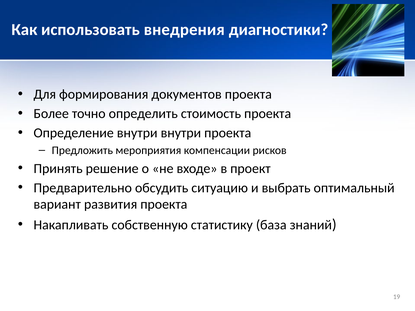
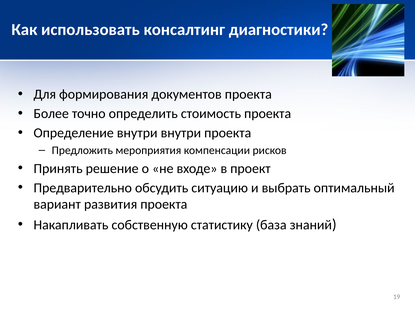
внедрения: внедрения -> консалтинг
